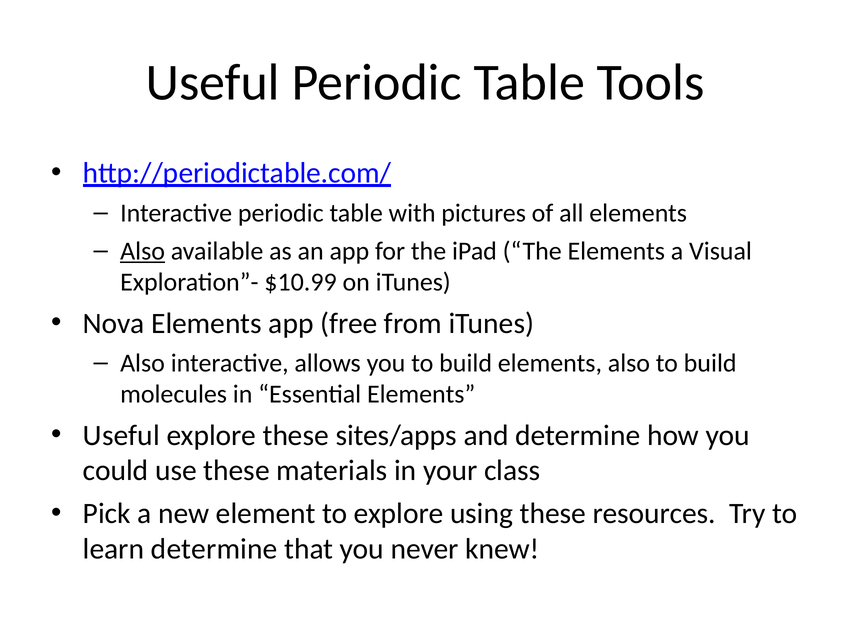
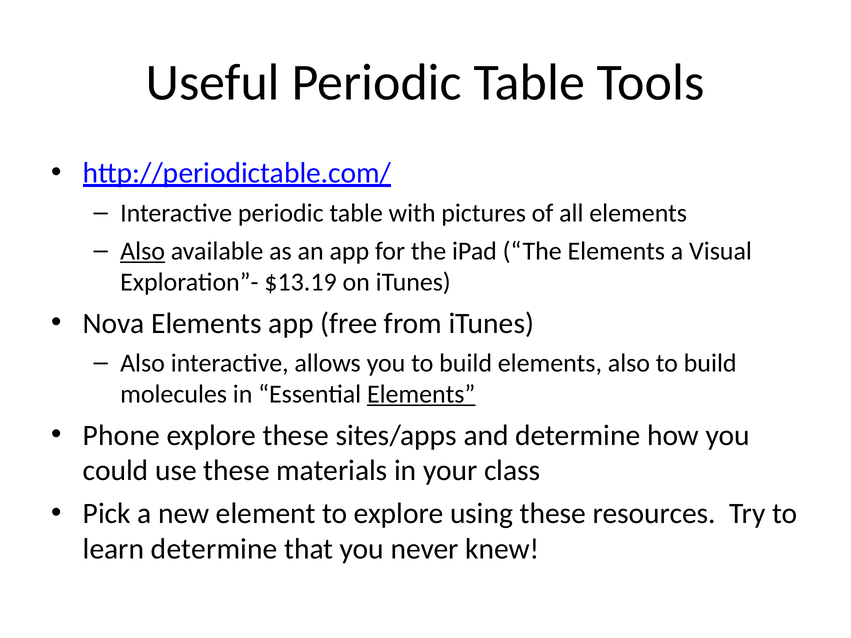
$10.99: $10.99 -> $13.19
Elements at (421, 394) underline: none -> present
Useful at (121, 435): Useful -> Phone
